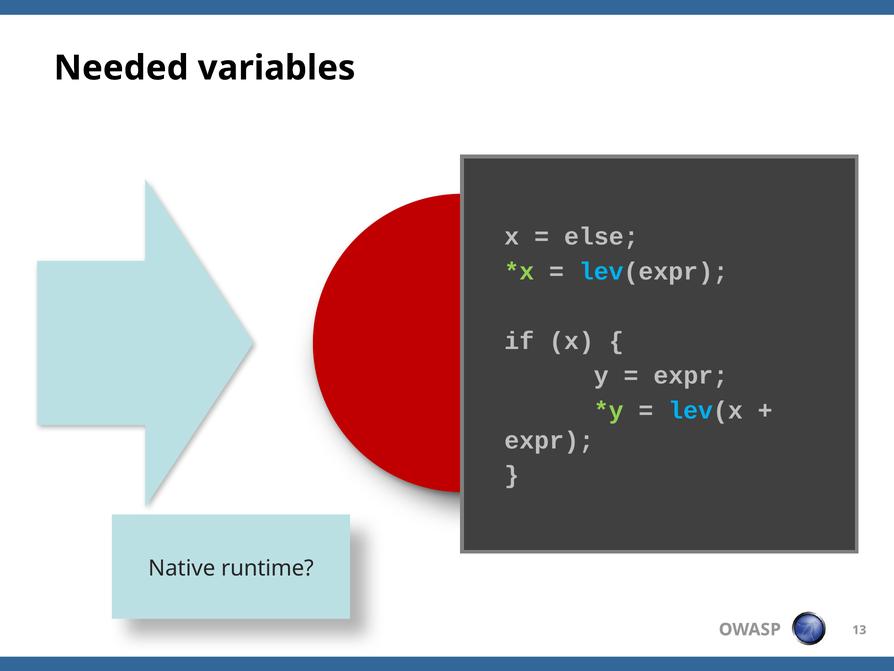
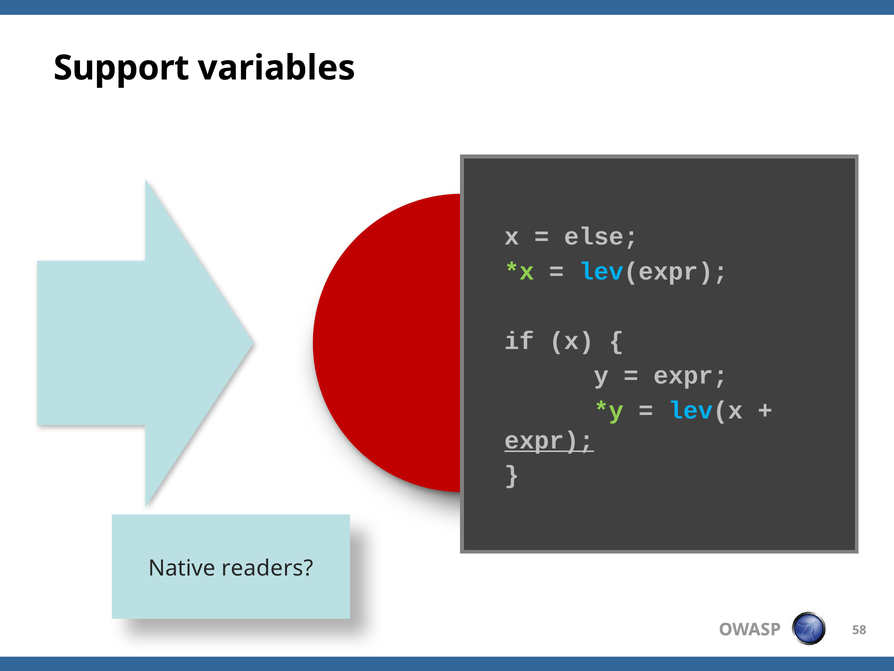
Needed: Needed -> Support
expr at (549, 440) underline: none -> present
Native runtime: runtime -> readers
13: 13 -> 58
